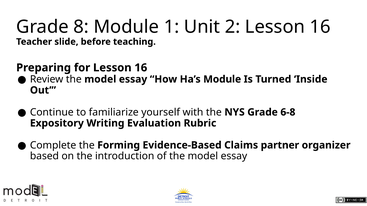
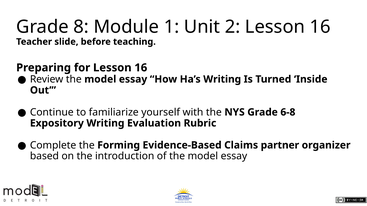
Ha’s Module: Module -> Writing
